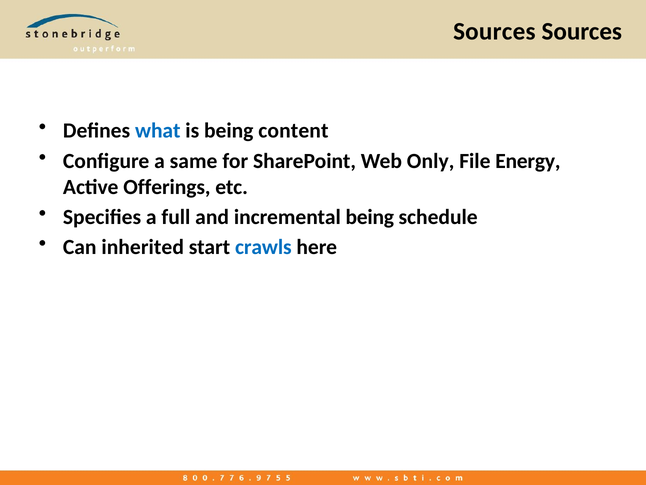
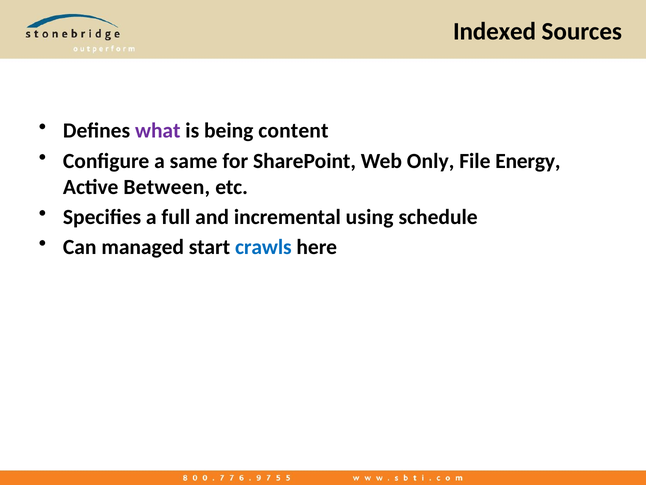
Sources at (494, 31): Sources -> Indexed
what colour: blue -> purple
Offerings: Offerings -> Between
incremental being: being -> using
inherited: inherited -> managed
